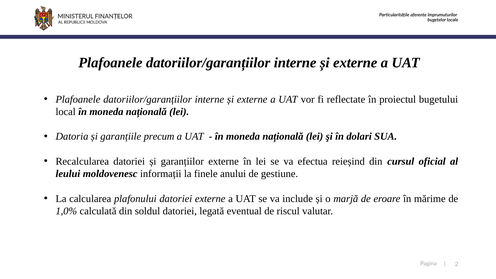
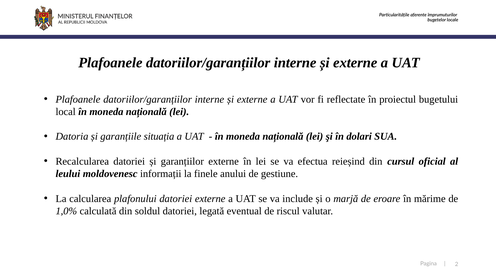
precum: precum -> situația
